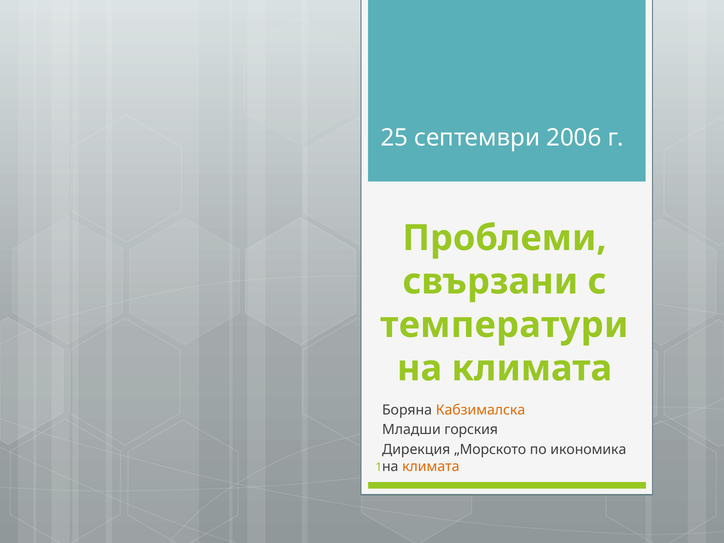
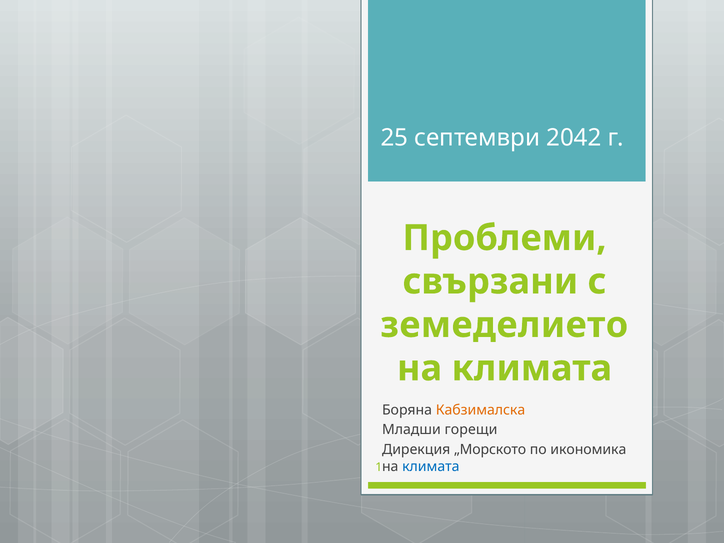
2006: 2006 -> 2042
температури: температури -> земеделието
горския: горския -> горещи
климата at (431, 466) colour: orange -> blue
